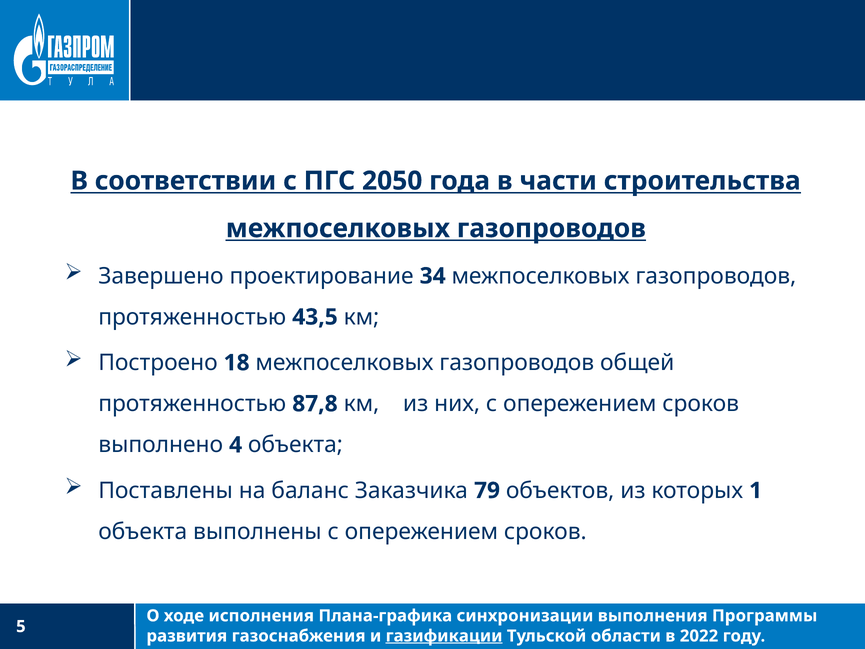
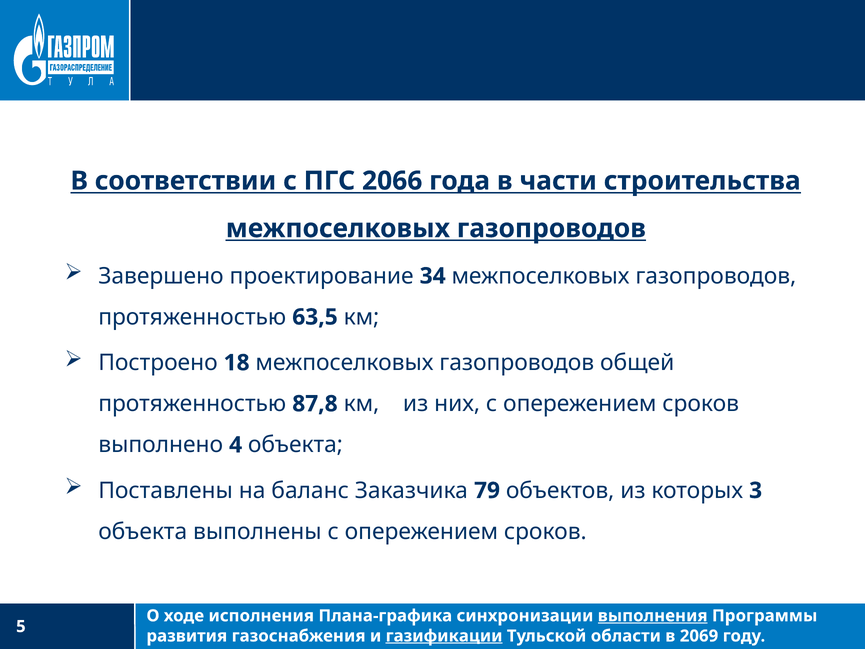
2050: 2050 -> 2066
43,5: 43,5 -> 63,5
1: 1 -> 3
выполнения underline: none -> present
2022: 2022 -> 2069
